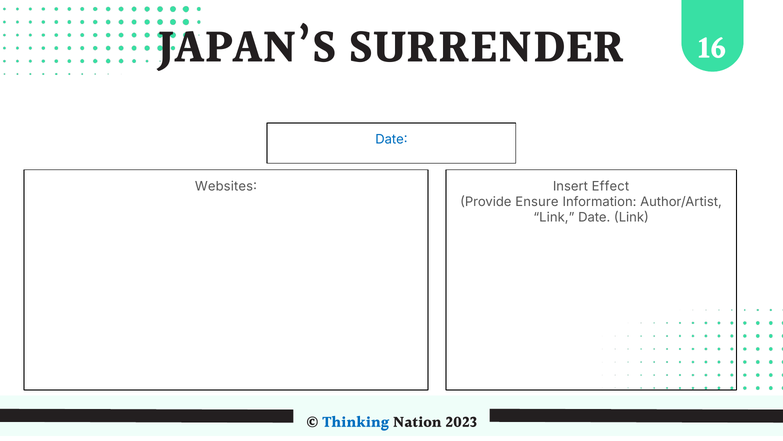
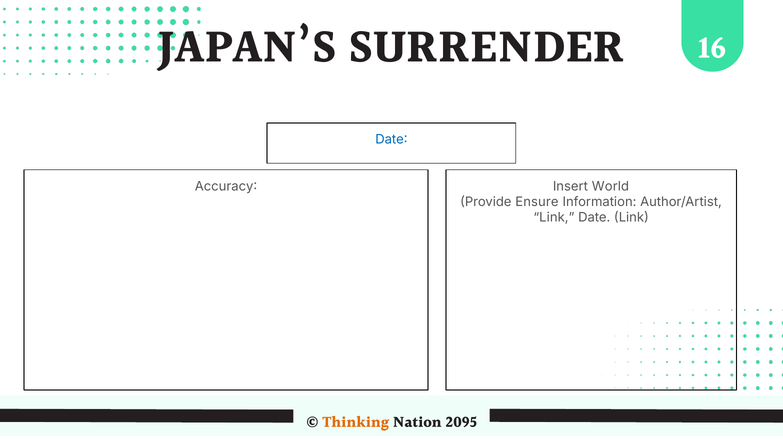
Websites: Websites -> Accuracy
Effect: Effect -> World
Thinking colour: blue -> orange
2023: 2023 -> 2095
